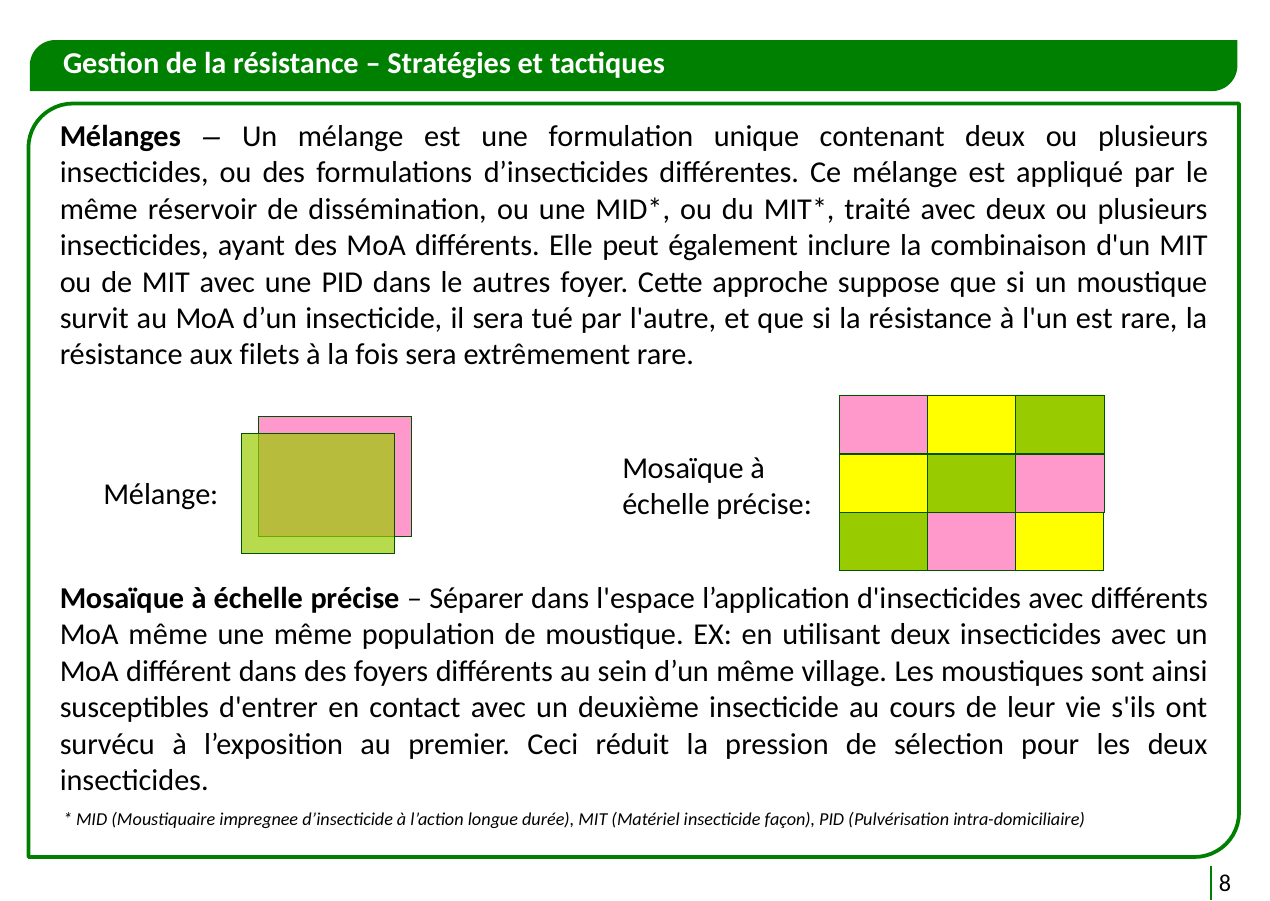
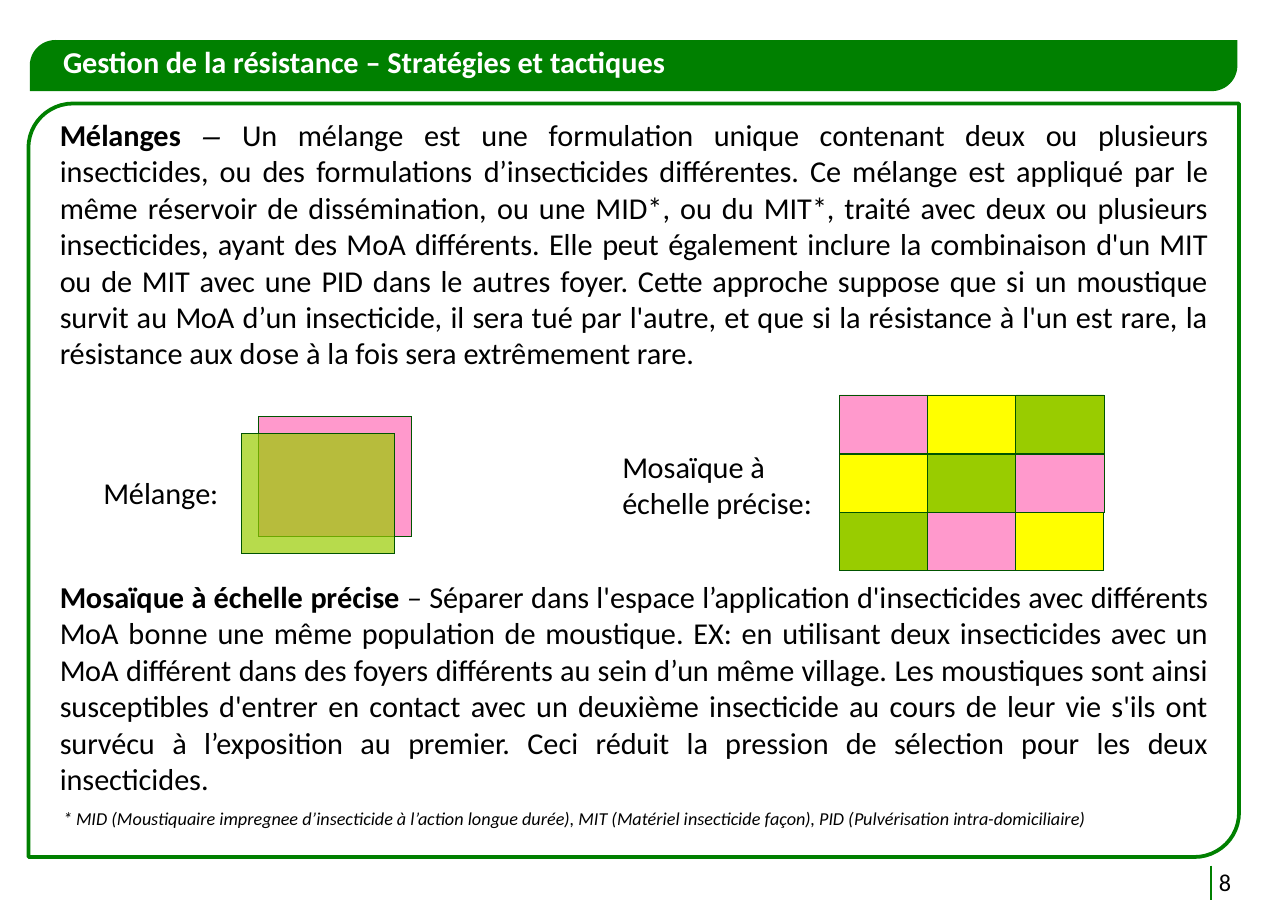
filets: filets -> dose
MoA même: même -> bonne
